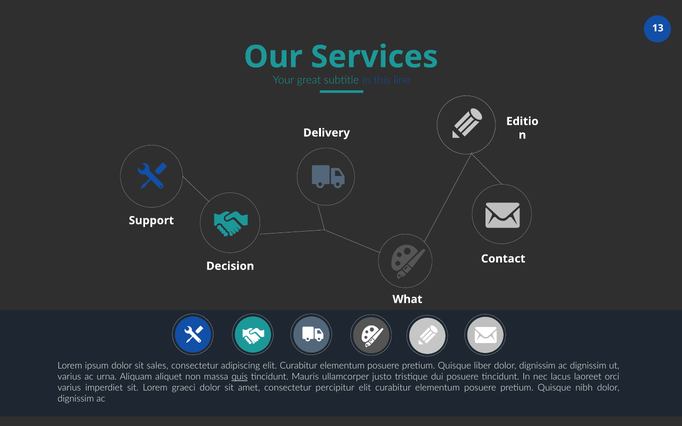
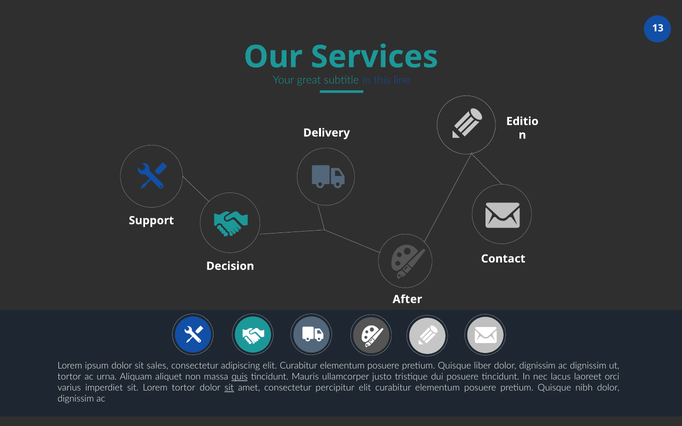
What: What -> After
varius at (69, 377): varius -> tortor
Lorem graeci: graeci -> tortor
sit at (229, 388) underline: none -> present
